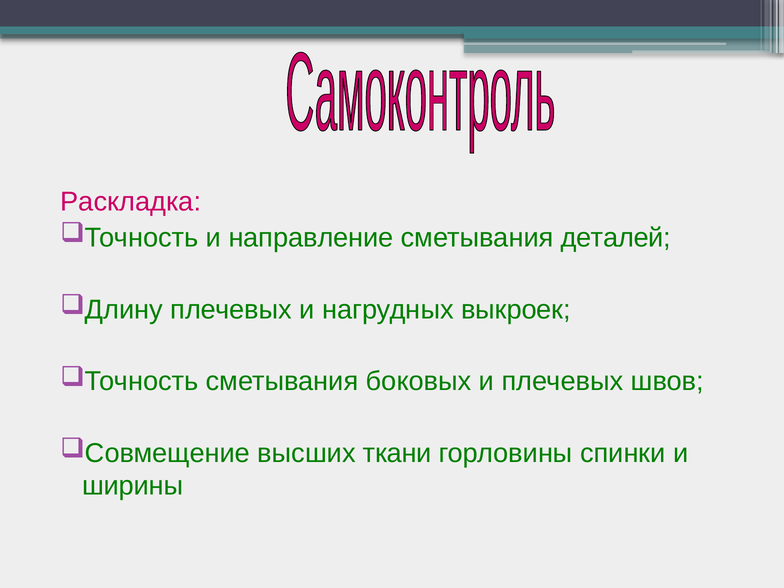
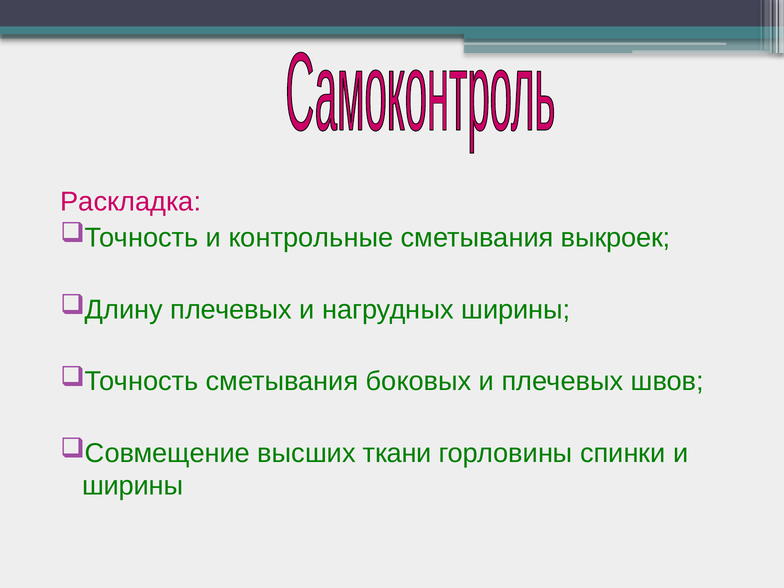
направление: направление -> контрольные
деталей: деталей -> выкроек
нагрудных выкроек: выкроек -> ширины
